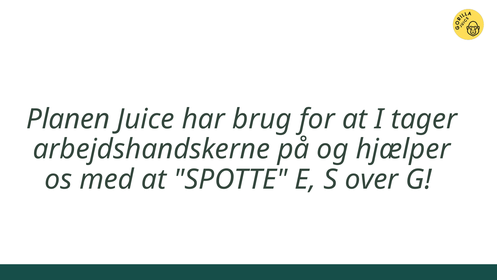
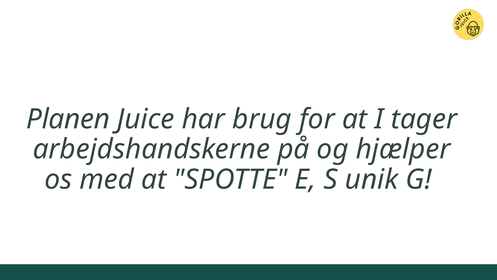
over: over -> unik
